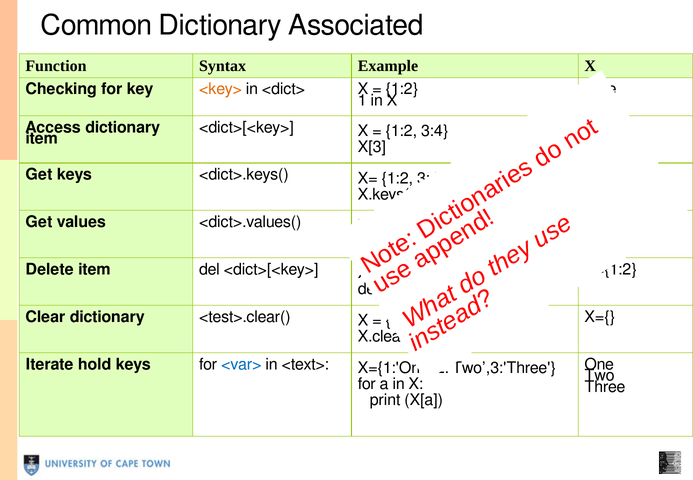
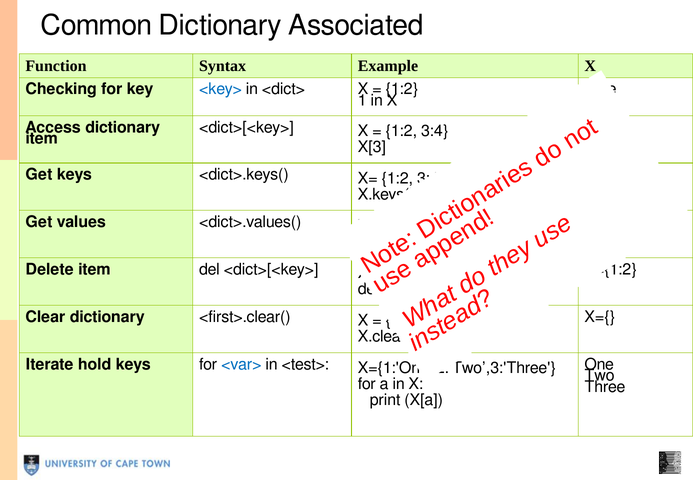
<key> colour: orange -> blue
<test>.clear(: <test>.clear( -> <first>.clear(
<text>: <text> -> <test>
